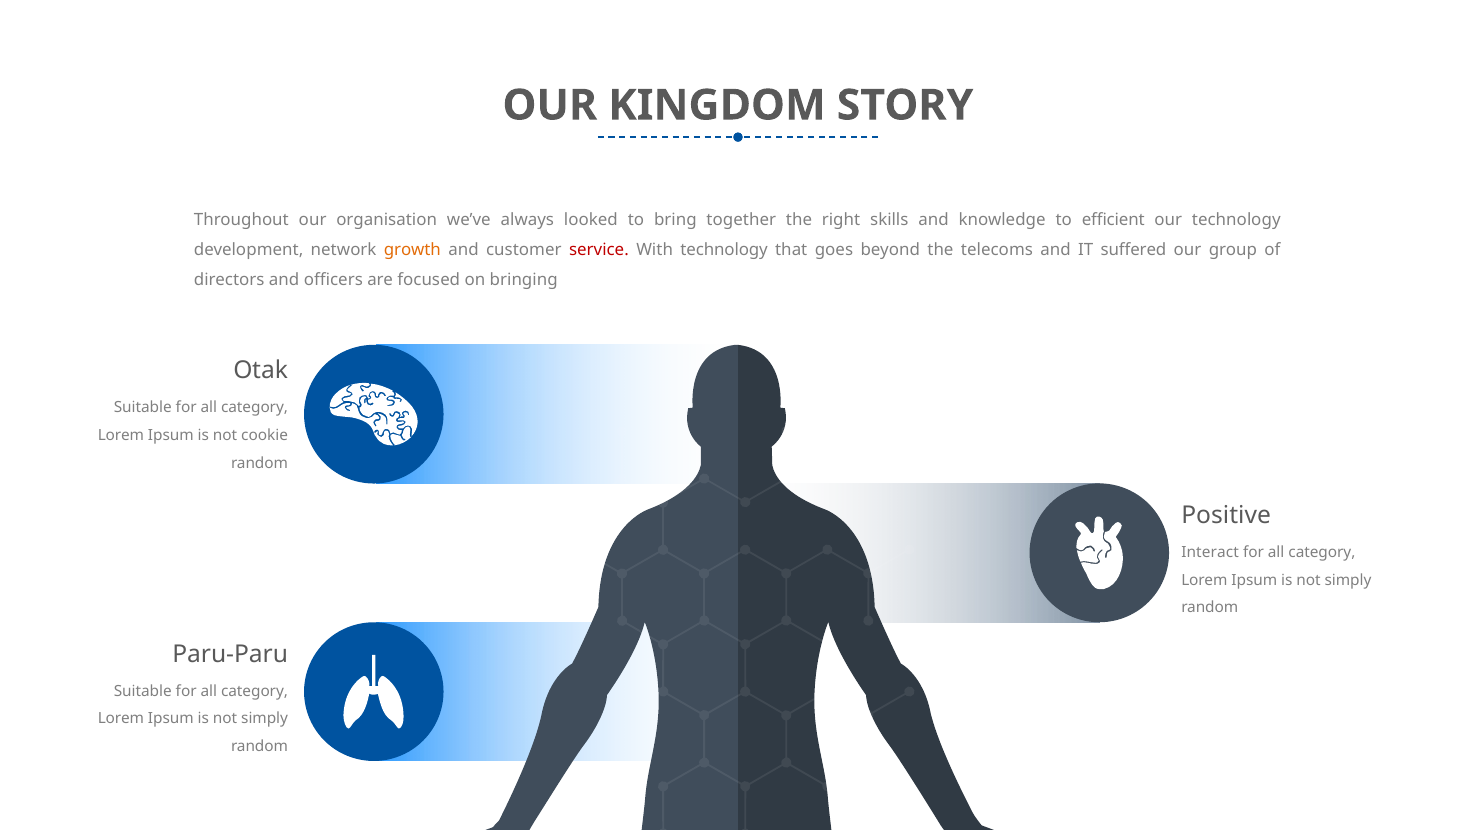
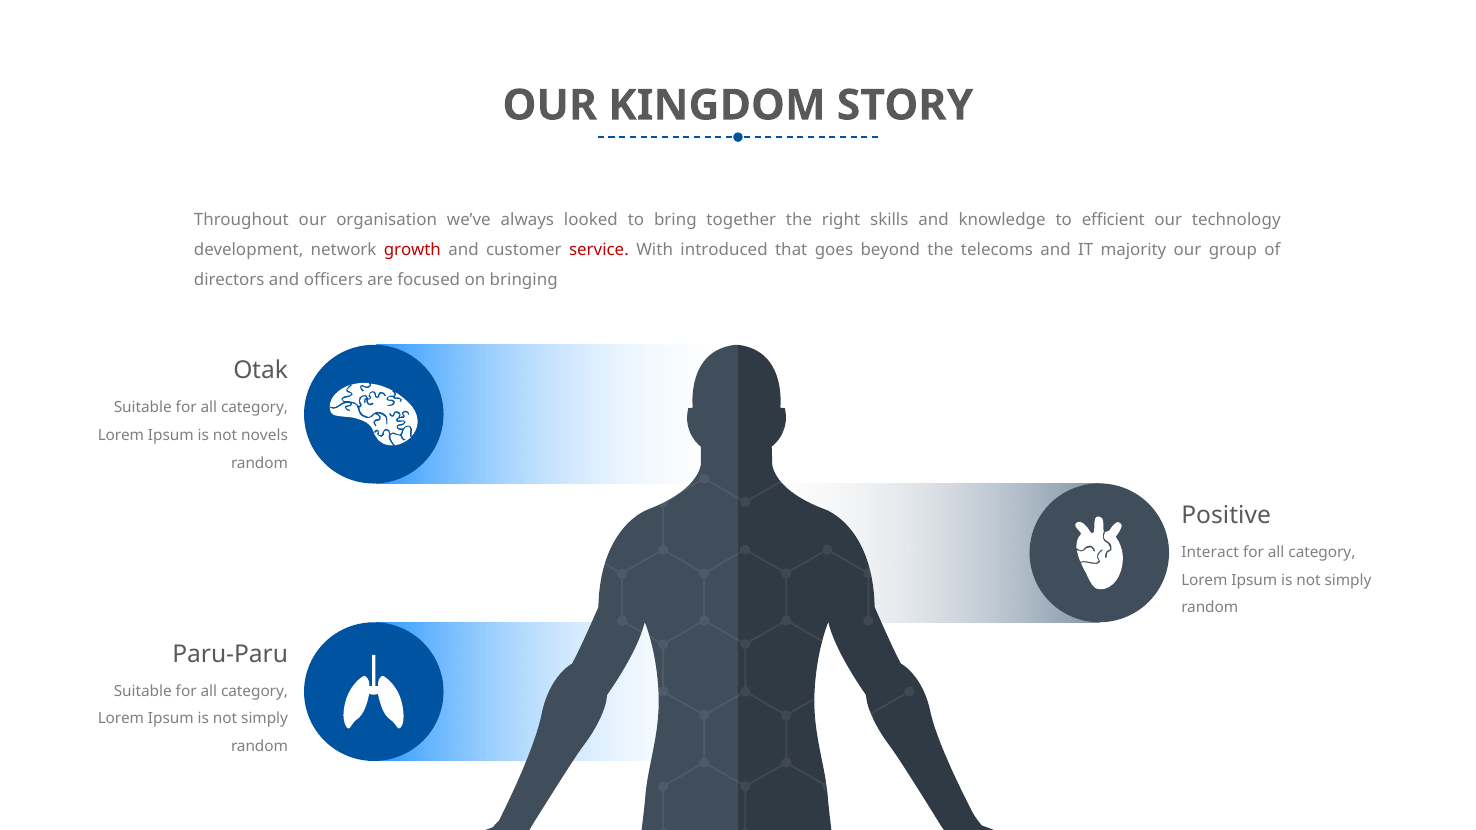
growth colour: orange -> red
With technology: technology -> introduced
suffered: suffered -> majority
cookie: cookie -> novels
